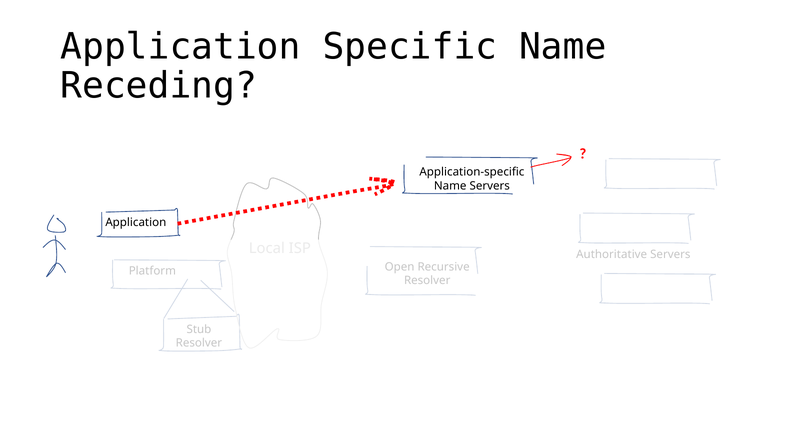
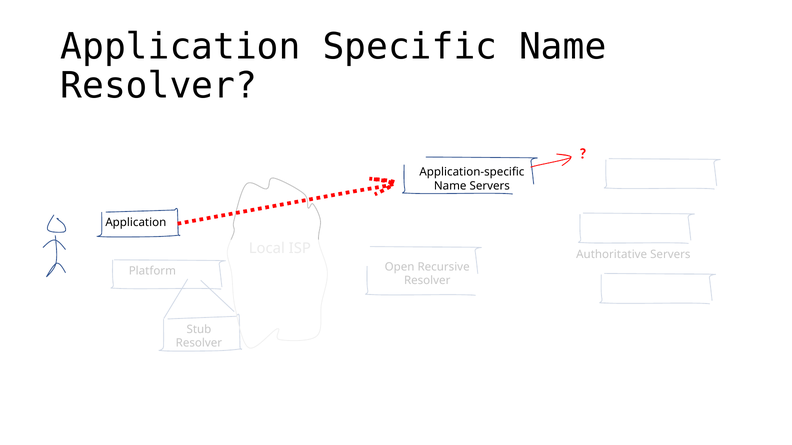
Receding at (159, 86): Receding -> Resolver
